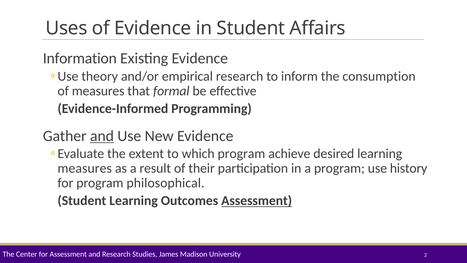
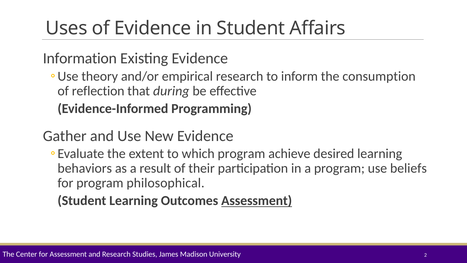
of measures: measures -> reflection
formal: formal -> during
and at (102, 136) underline: present -> none
measures at (85, 168): measures -> behaviors
history: history -> beliefs
